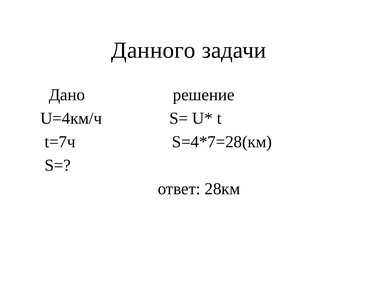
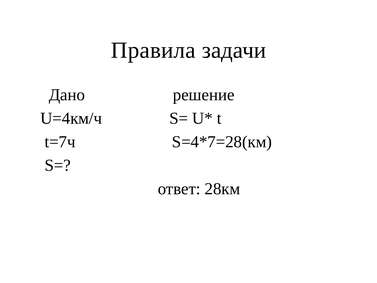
Данного: Данного -> Правила
